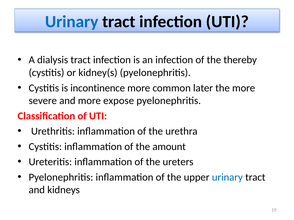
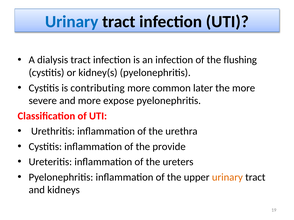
thereby: thereby -> flushing
incontinence: incontinence -> contributing
amount: amount -> provide
urinary at (227, 178) colour: blue -> orange
